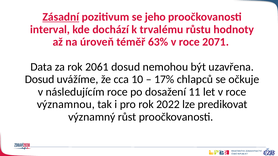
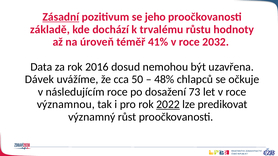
interval: interval -> základě
63%: 63% -> 41%
2071: 2071 -> 2032
2061: 2061 -> 2016
Dosud at (40, 80): Dosud -> Dávek
10: 10 -> 50
17%: 17% -> 48%
11: 11 -> 73
2022 underline: none -> present
